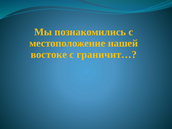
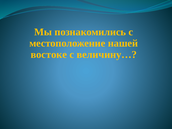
граничит…: граничит… -> величину…
